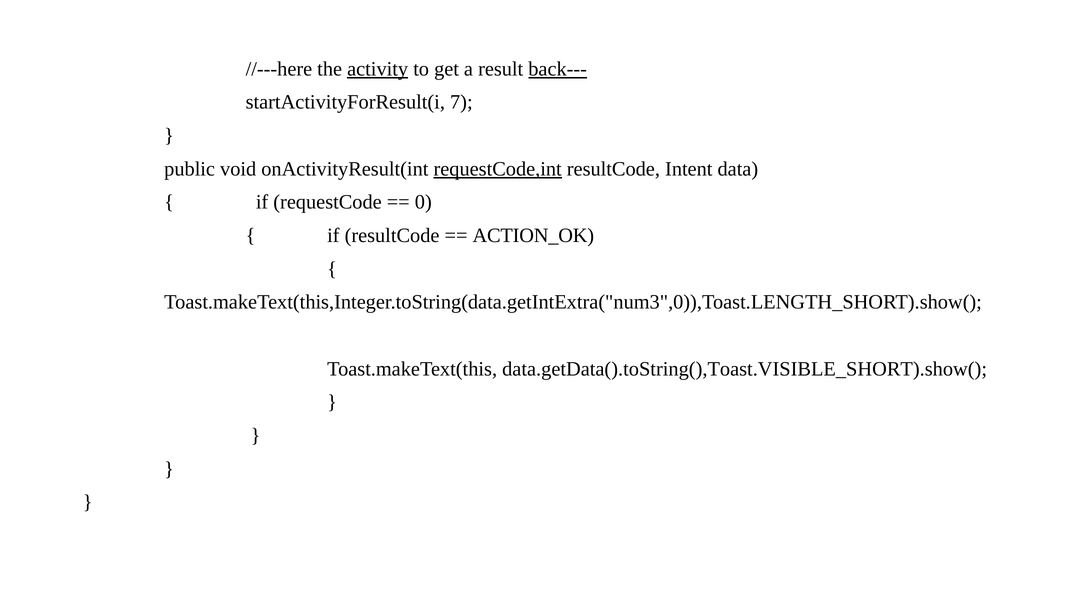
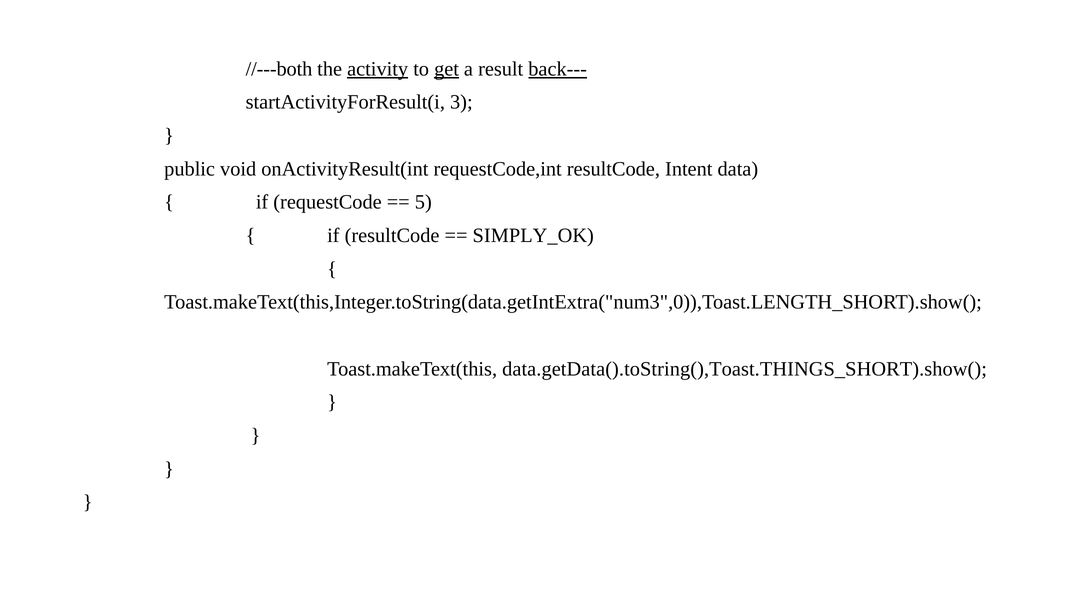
//---here: //---here -> //---both
get underline: none -> present
7: 7 -> 3
requestCode,int underline: present -> none
0: 0 -> 5
ACTION_OK: ACTION_OK -> SIMPLY_OK
data.getData().toString(),Toast.VISIBLE_SHORT).show(: data.getData().toString(),Toast.VISIBLE_SHORT).show( -> data.getData().toString(),Toast.THINGS_SHORT).show(
